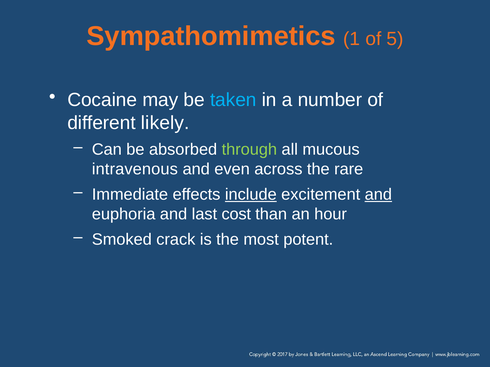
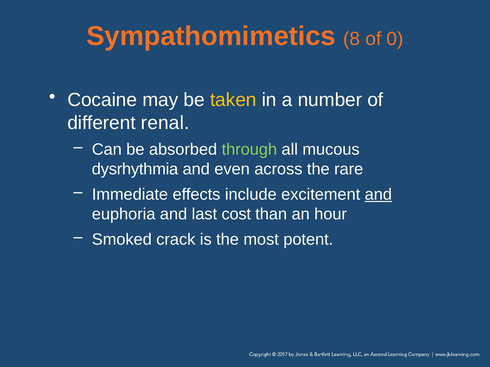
1: 1 -> 8
5: 5 -> 0
taken colour: light blue -> yellow
likely: likely -> renal
intravenous: intravenous -> dysrhythmia
include underline: present -> none
